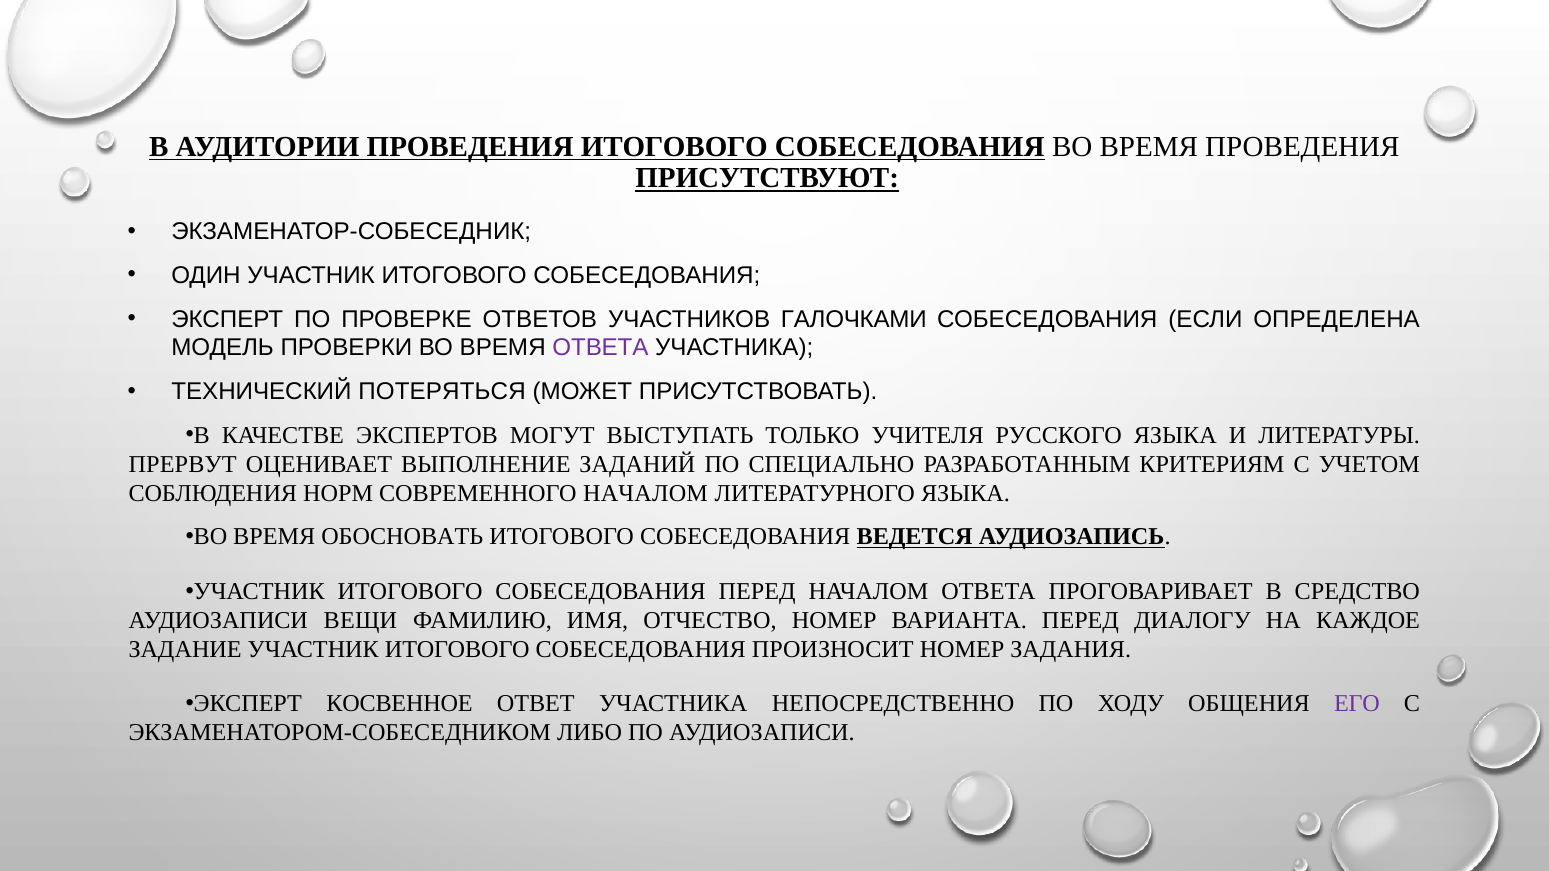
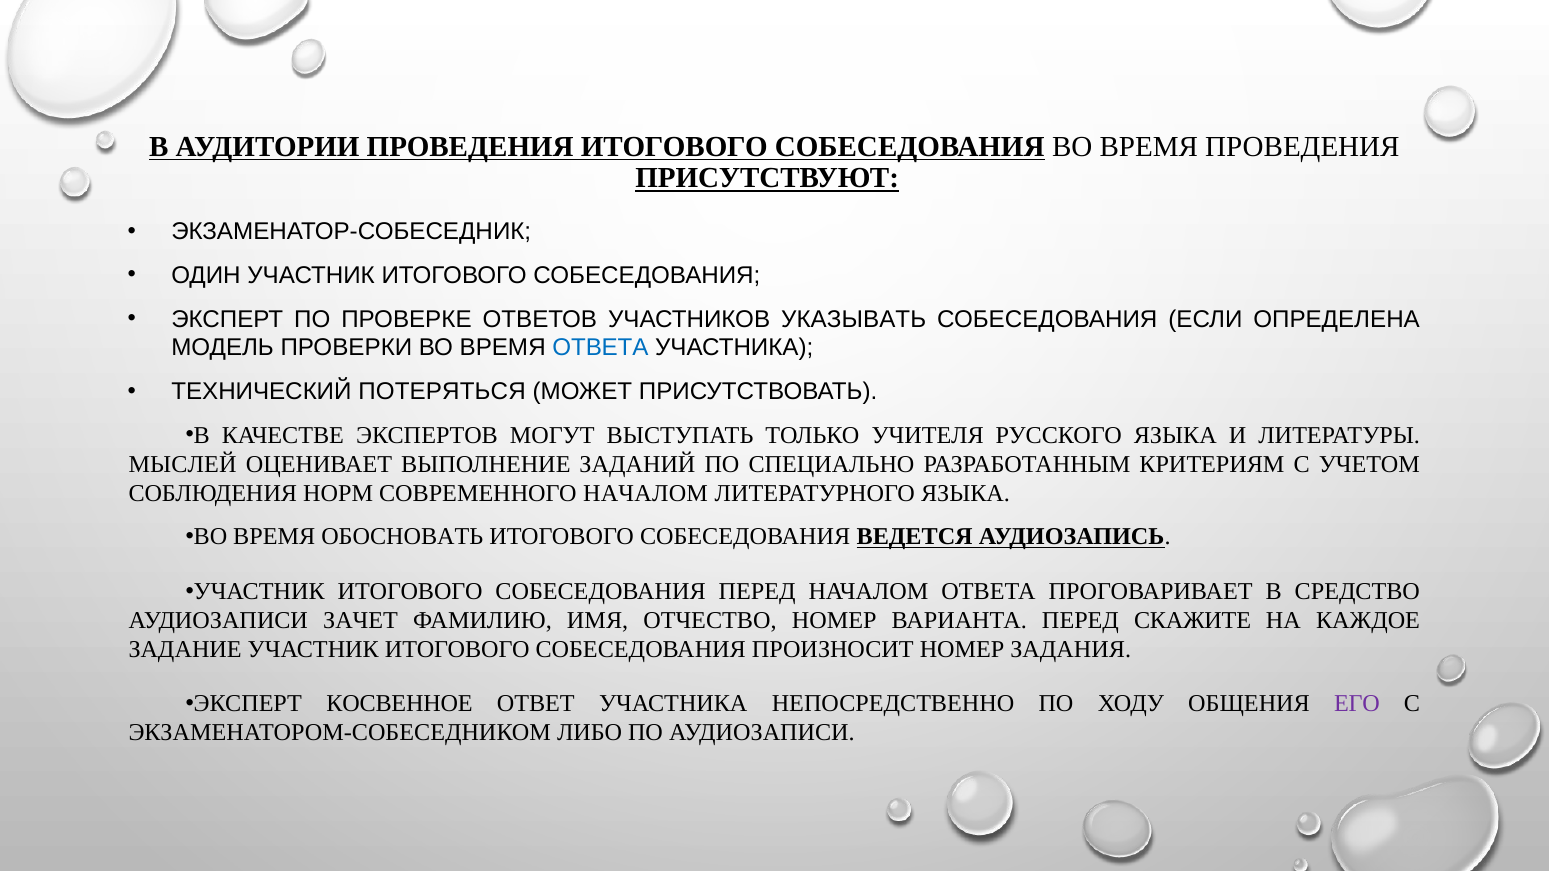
ГАЛОЧКАМИ: ГАЛОЧКАМИ -> УКАЗЫВАТЬ
ОТВЕТА at (600, 348) colour: purple -> blue
ПРЕРВУТ: ПРЕРВУТ -> МЫСЛЕЙ
ВЕЩИ: ВЕЩИ -> ЗАЧЕТ
ДИАЛОГУ: ДИАЛОГУ -> СКАЖИТЕ
